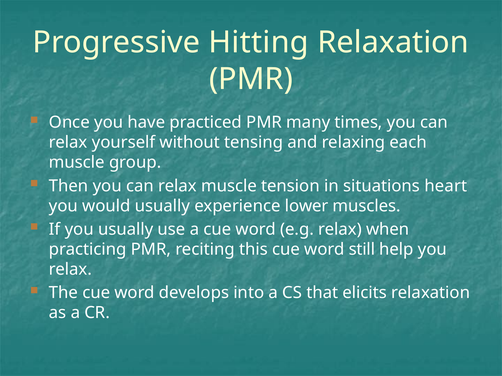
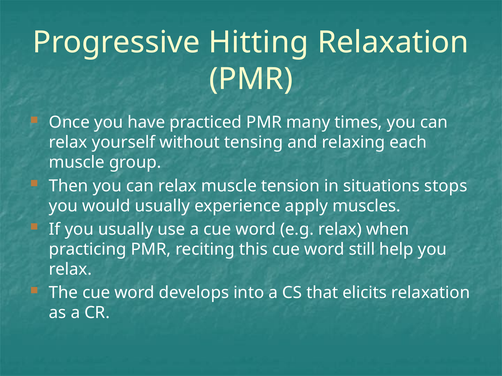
heart: heart -> stops
lower: lower -> apply
